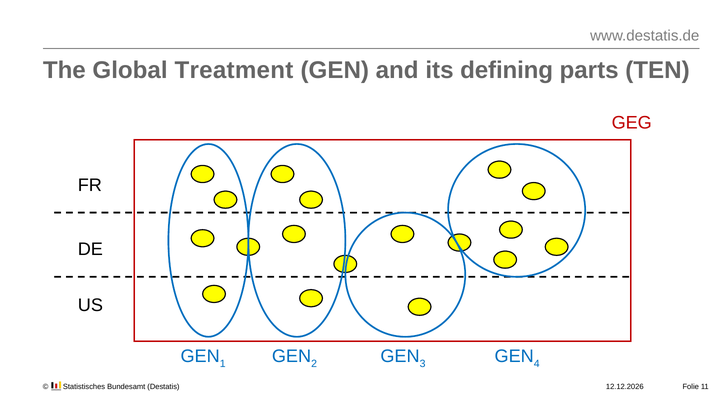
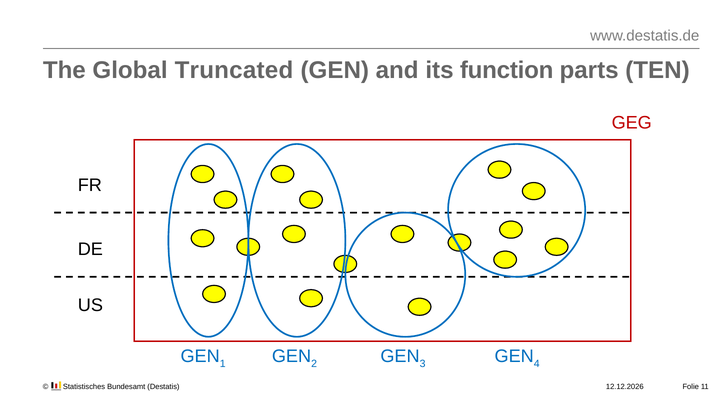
Treatment: Treatment -> Truncated
defining: defining -> function
